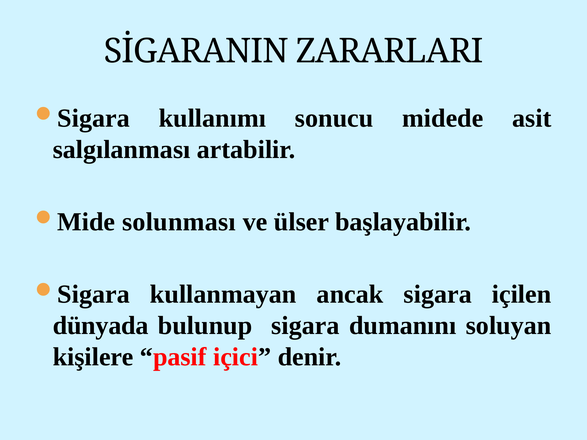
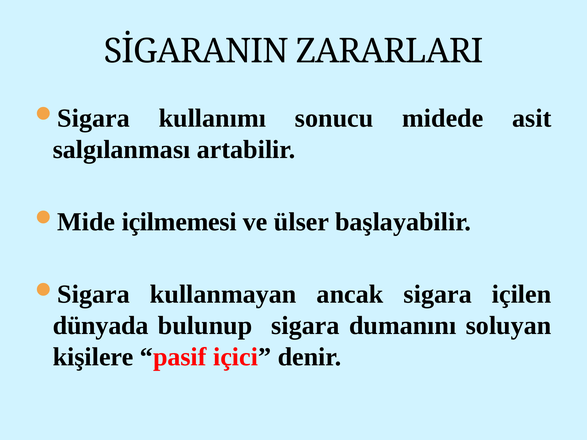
solunması: solunması -> içilmemesi
